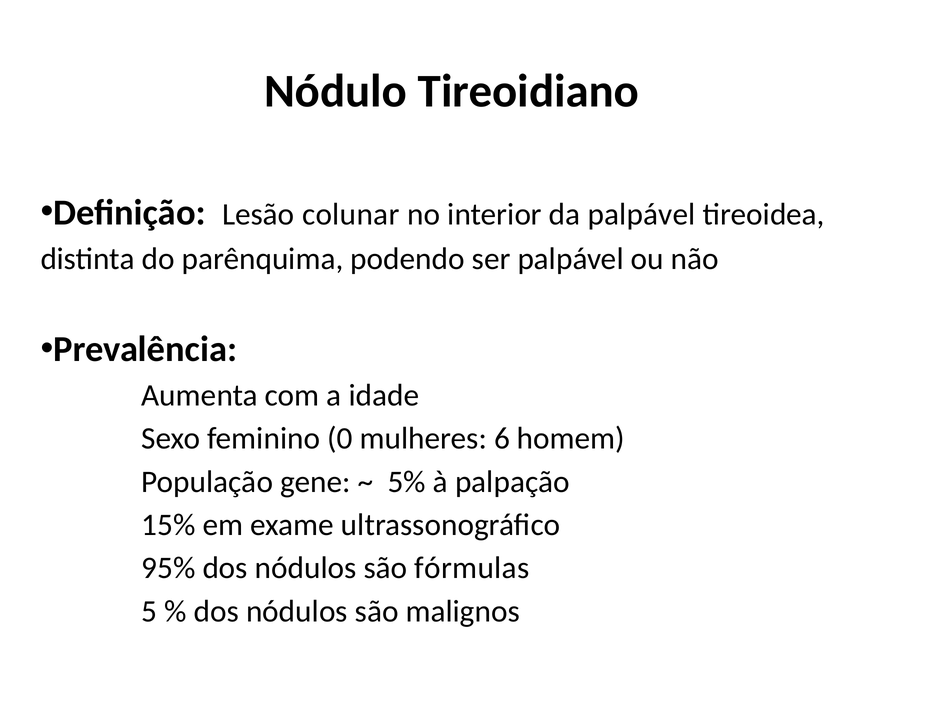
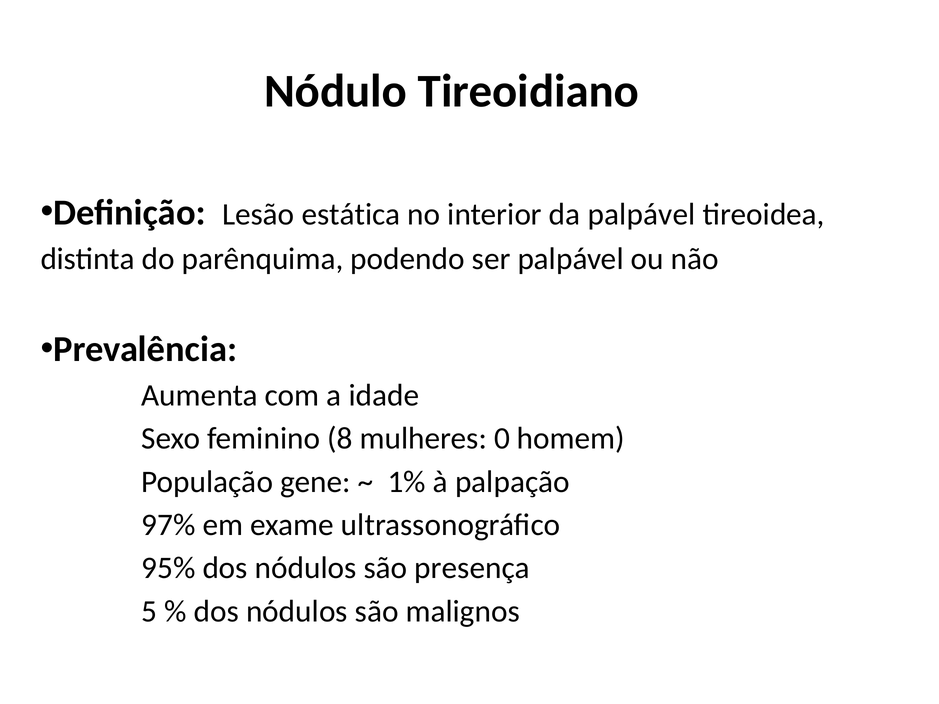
colunar: colunar -> estática
0: 0 -> 8
6: 6 -> 0
5%: 5% -> 1%
15%: 15% -> 97%
fórmulas: fórmulas -> presença
